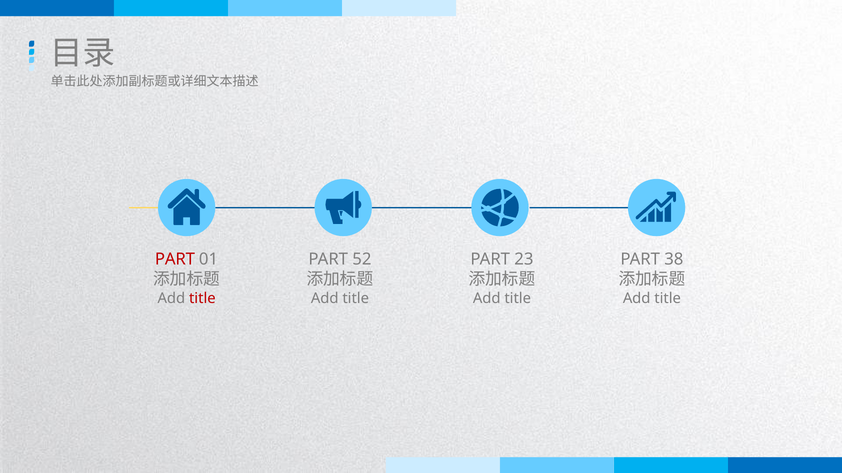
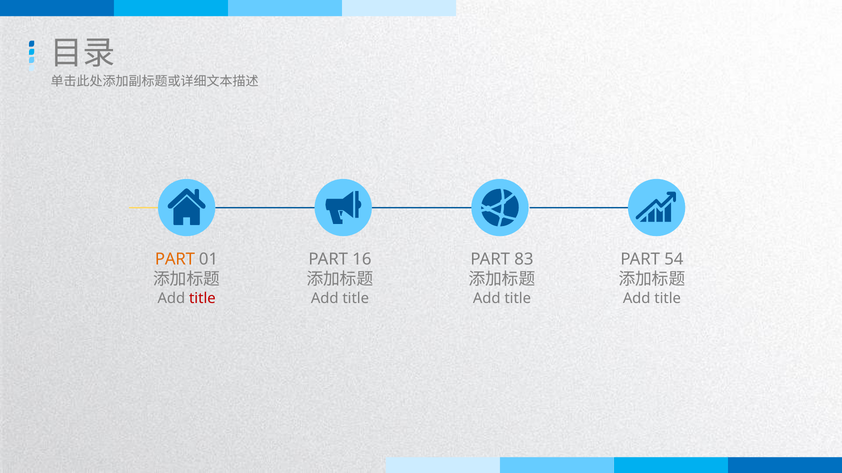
PART at (175, 260) colour: red -> orange
52: 52 -> 16
23: 23 -> 83
38: 38 -> 54
